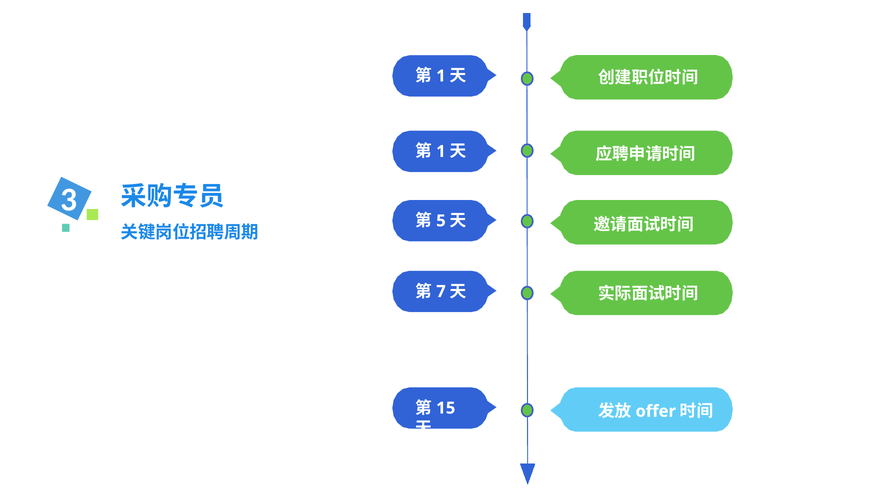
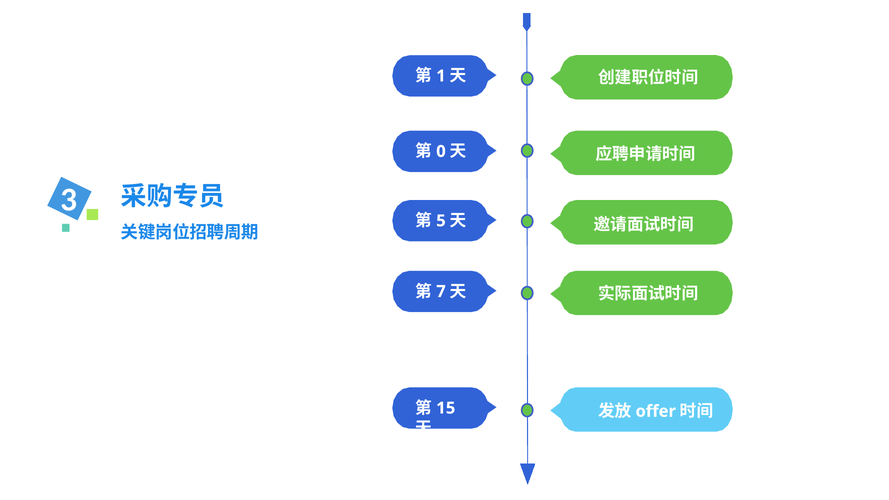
1 at (441, 151): 1 -> 0
